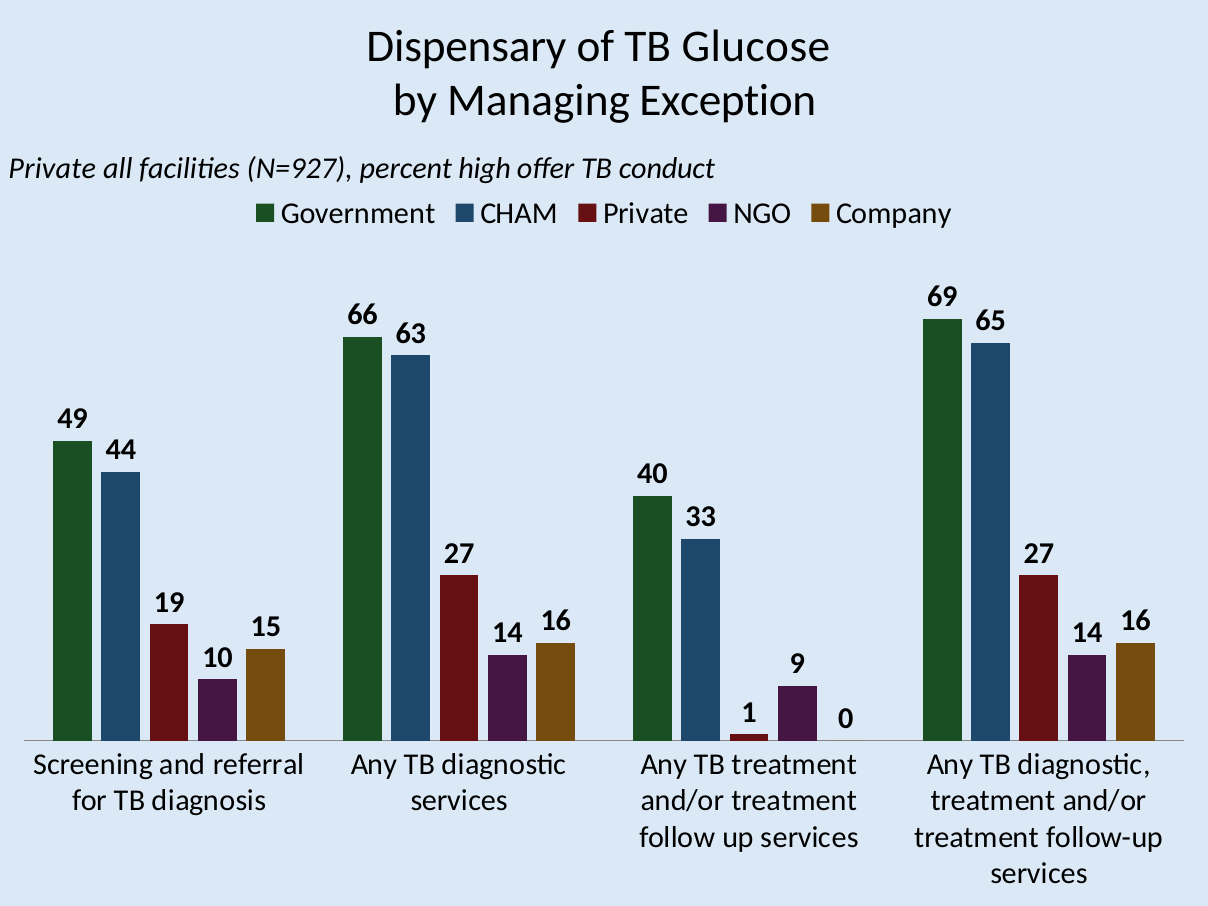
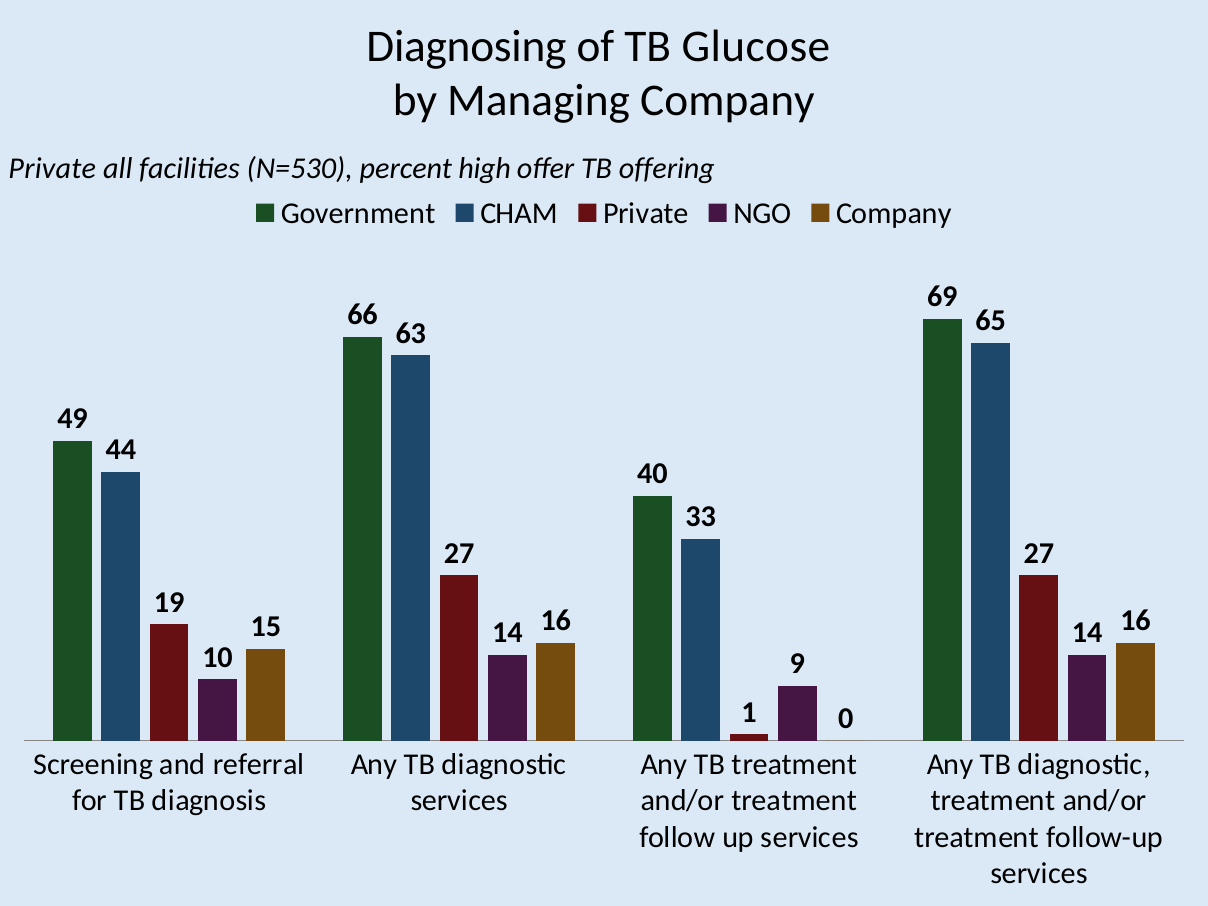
Dispensary: Dispensary -> Diagnosing
Managing Exception: Exception -> Company
N=927: N=927 -> N=530
conduct: conduct -> offering
